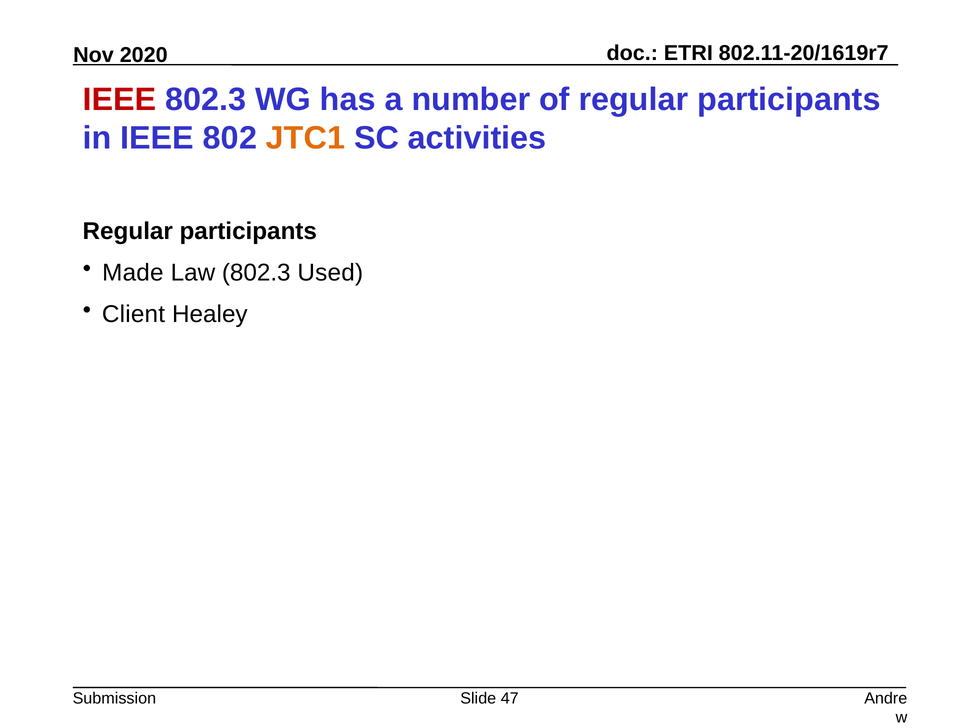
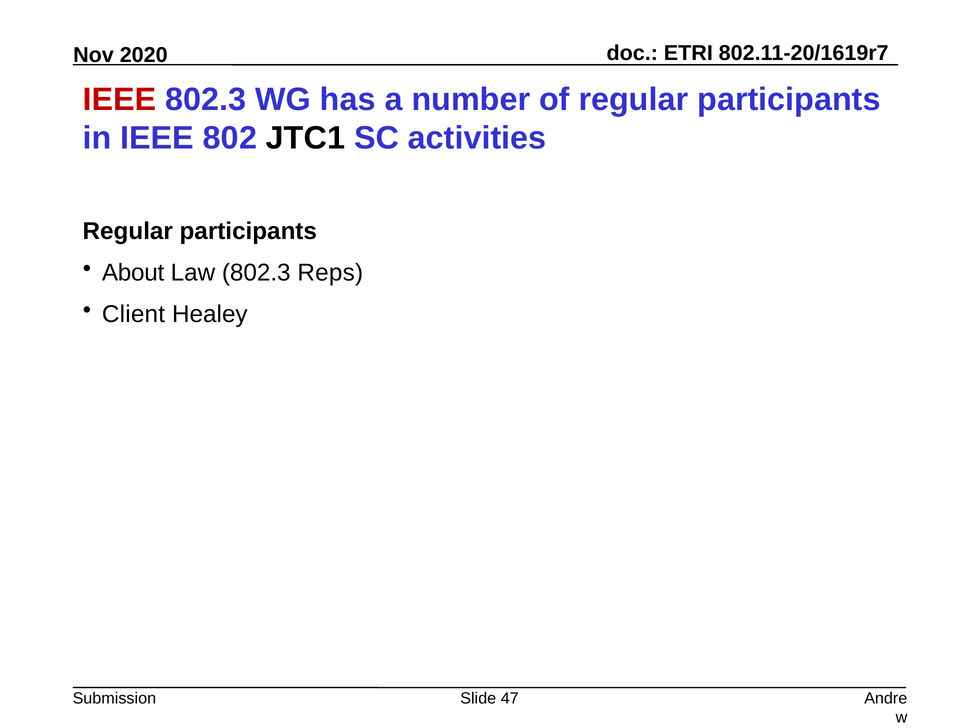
JTC1 colour: orange -> black
Made: Made -> About
Used: Used -> Reps
